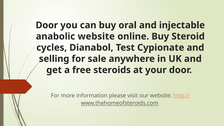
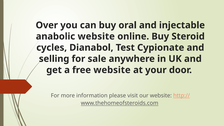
Door at (47, 25): Door -> Over
free steroids: steroids -> website
